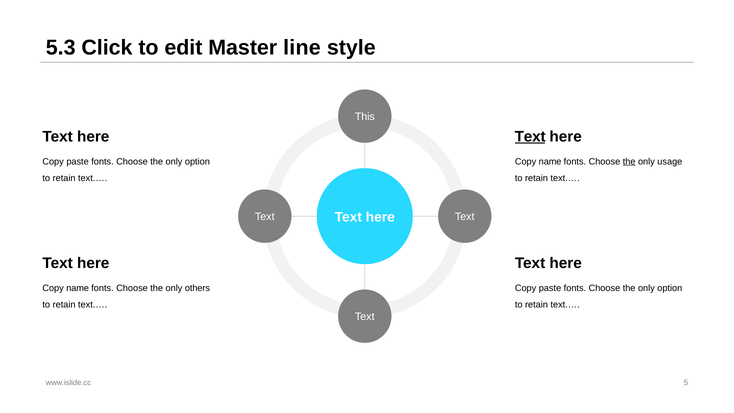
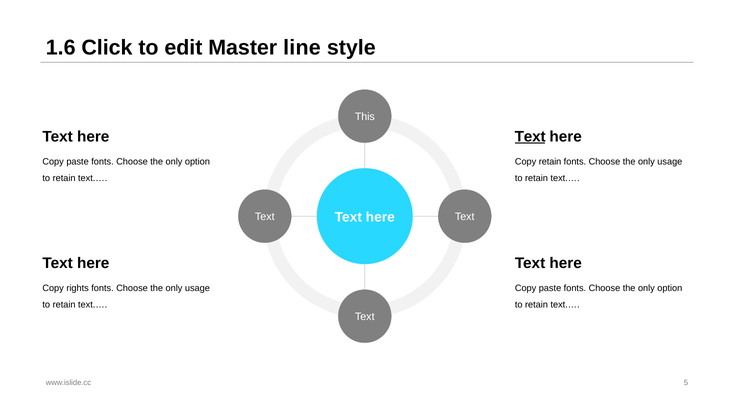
5.3: 5.3 -> 1.6
name at (550, 161): name -> retain
the at (629, 161) underline: present -> none
name at (78, 288): name -> rights
others at (197, 288): others -> usage
